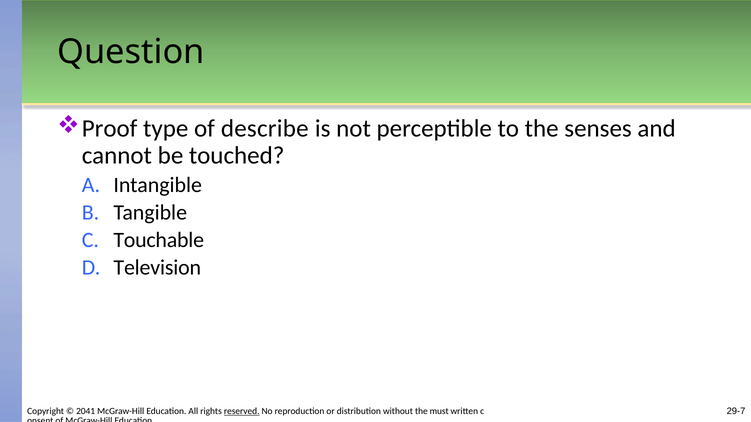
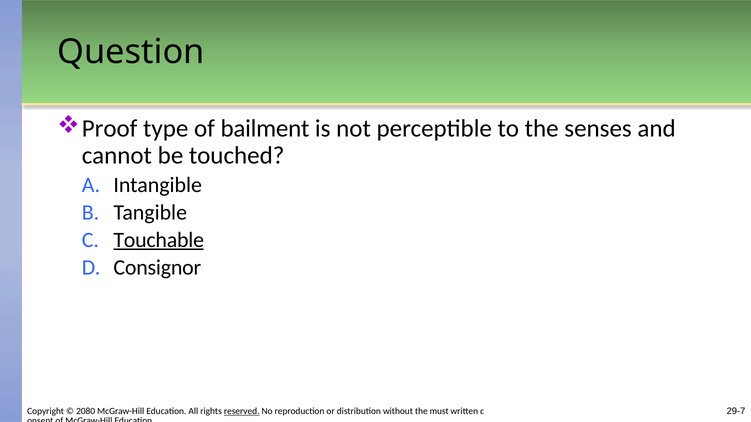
describe: describe -> bailment
Touchable underline: none -> present
Television: Television -> Consignor
2041: 2041 -> 2080
